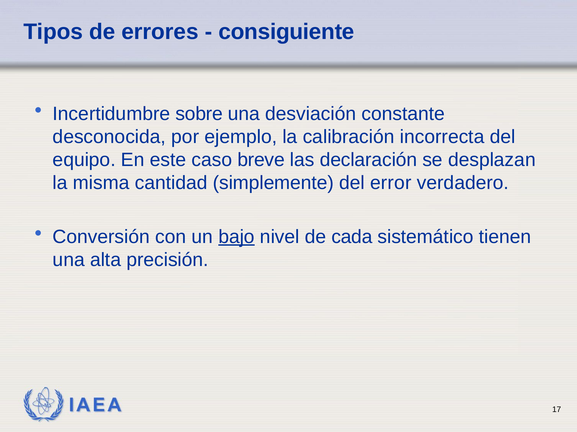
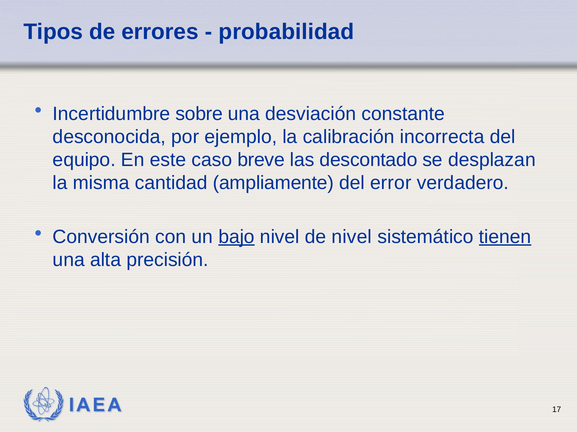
consiguiente: consiguiente -> probabilidad
declaración: declaración -> descontado
simplemente: simplemente -> ampliamente
de cada: cada -> nivel
tienen underline: none -> present
